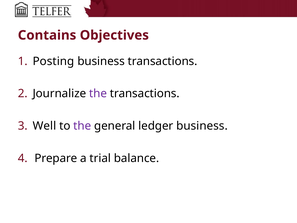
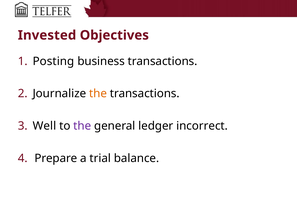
Contains: Contains -> Invested
the at (98, 93) colour: purple -> orange
ledger business: business -> incorrect
